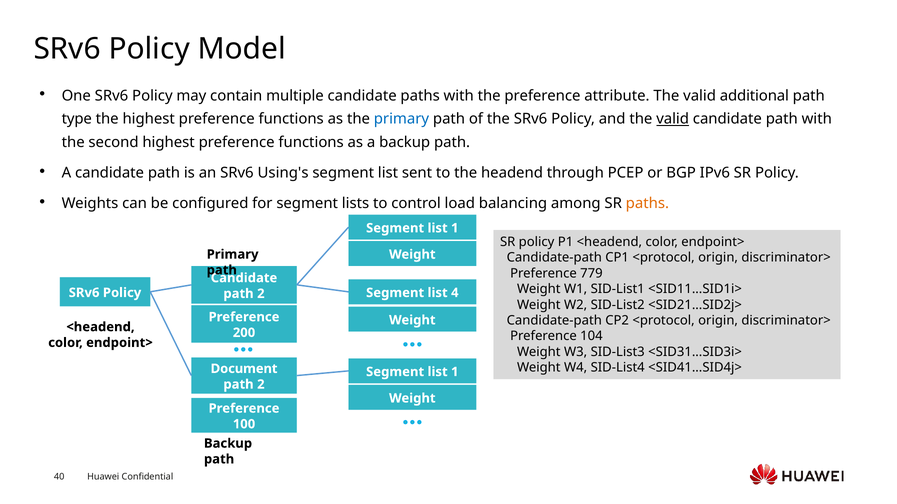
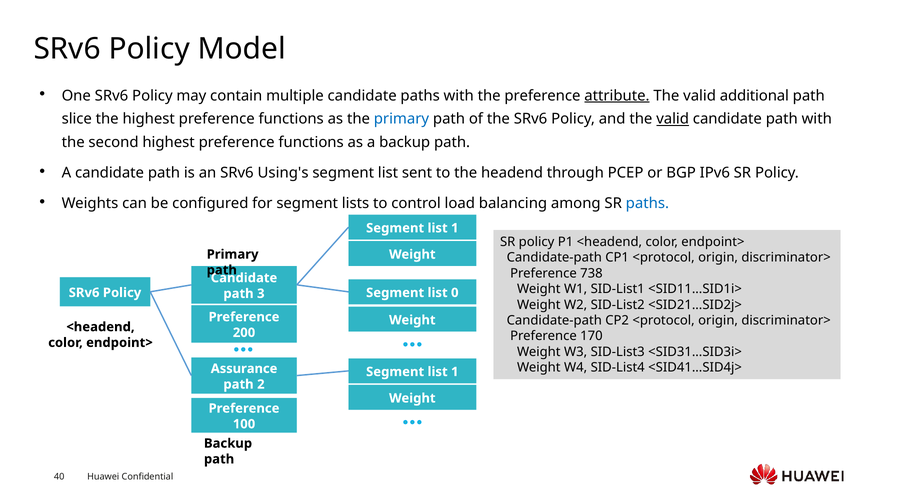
attribute underline: none -> present
type: type -> slice
paths at (647, 204) colour: orange -> blue
779: 779 -> 738
4: 4 -> 0
2 at (261, 294): 2 -> 3
104: 104 -> 170
Document: Document -> Assurance
